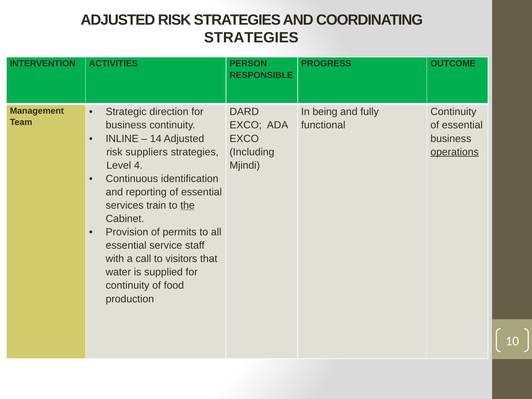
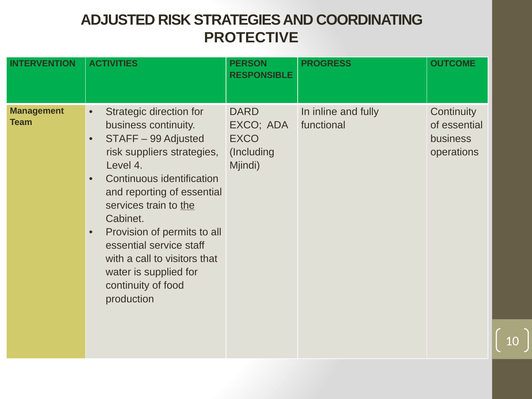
STRATEGIES at (251, 38): STRATEGIES -> PROTECTIVE
being: being -> inline
INLINE at (122, 139): INLINE -> STAFF
14: 14 -> 99
operations underline: present -> none
